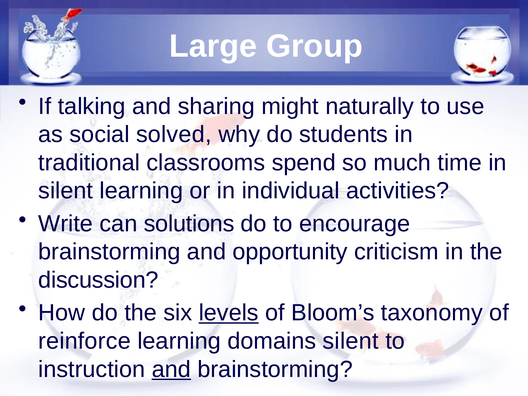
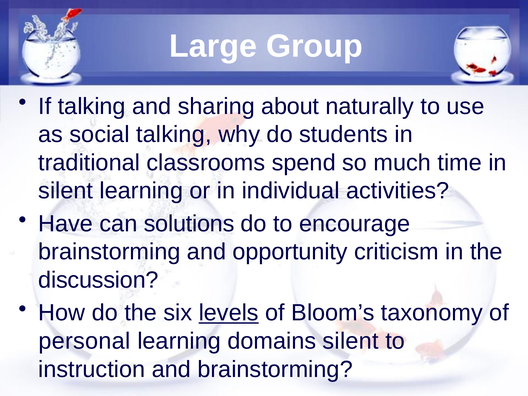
might: might -> about
social solved: solved -> talking
Write: Write -> Have
reinforce: reinforce -> personal
and at (171, 369) underline: present -> none
